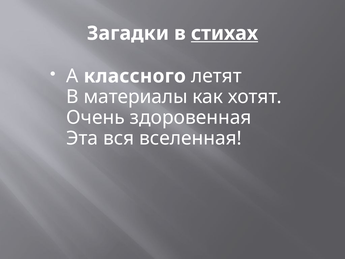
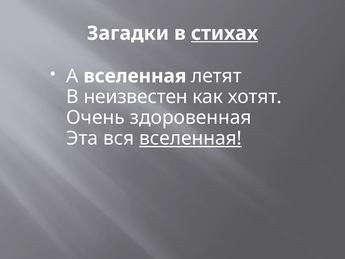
А классного: классного -> вселенная
материалы: материалы -> неизвестен
вселенная at (191, 138) underline: none -> present
